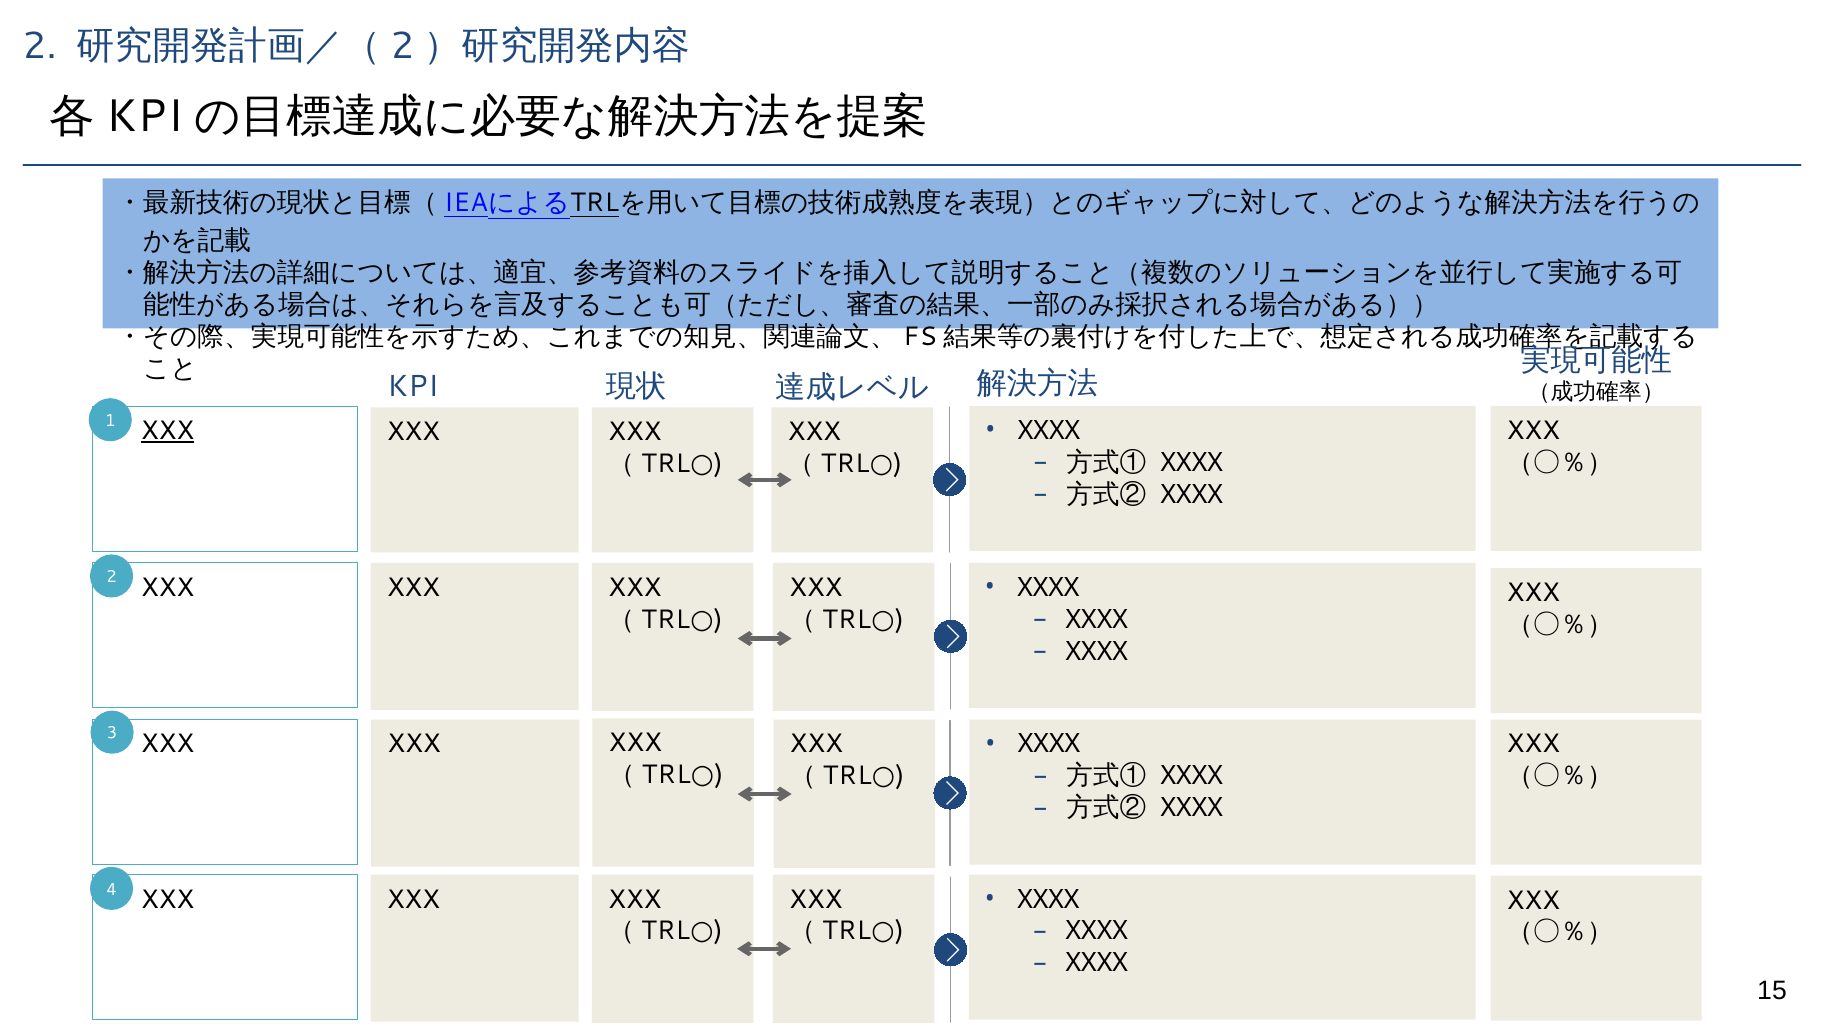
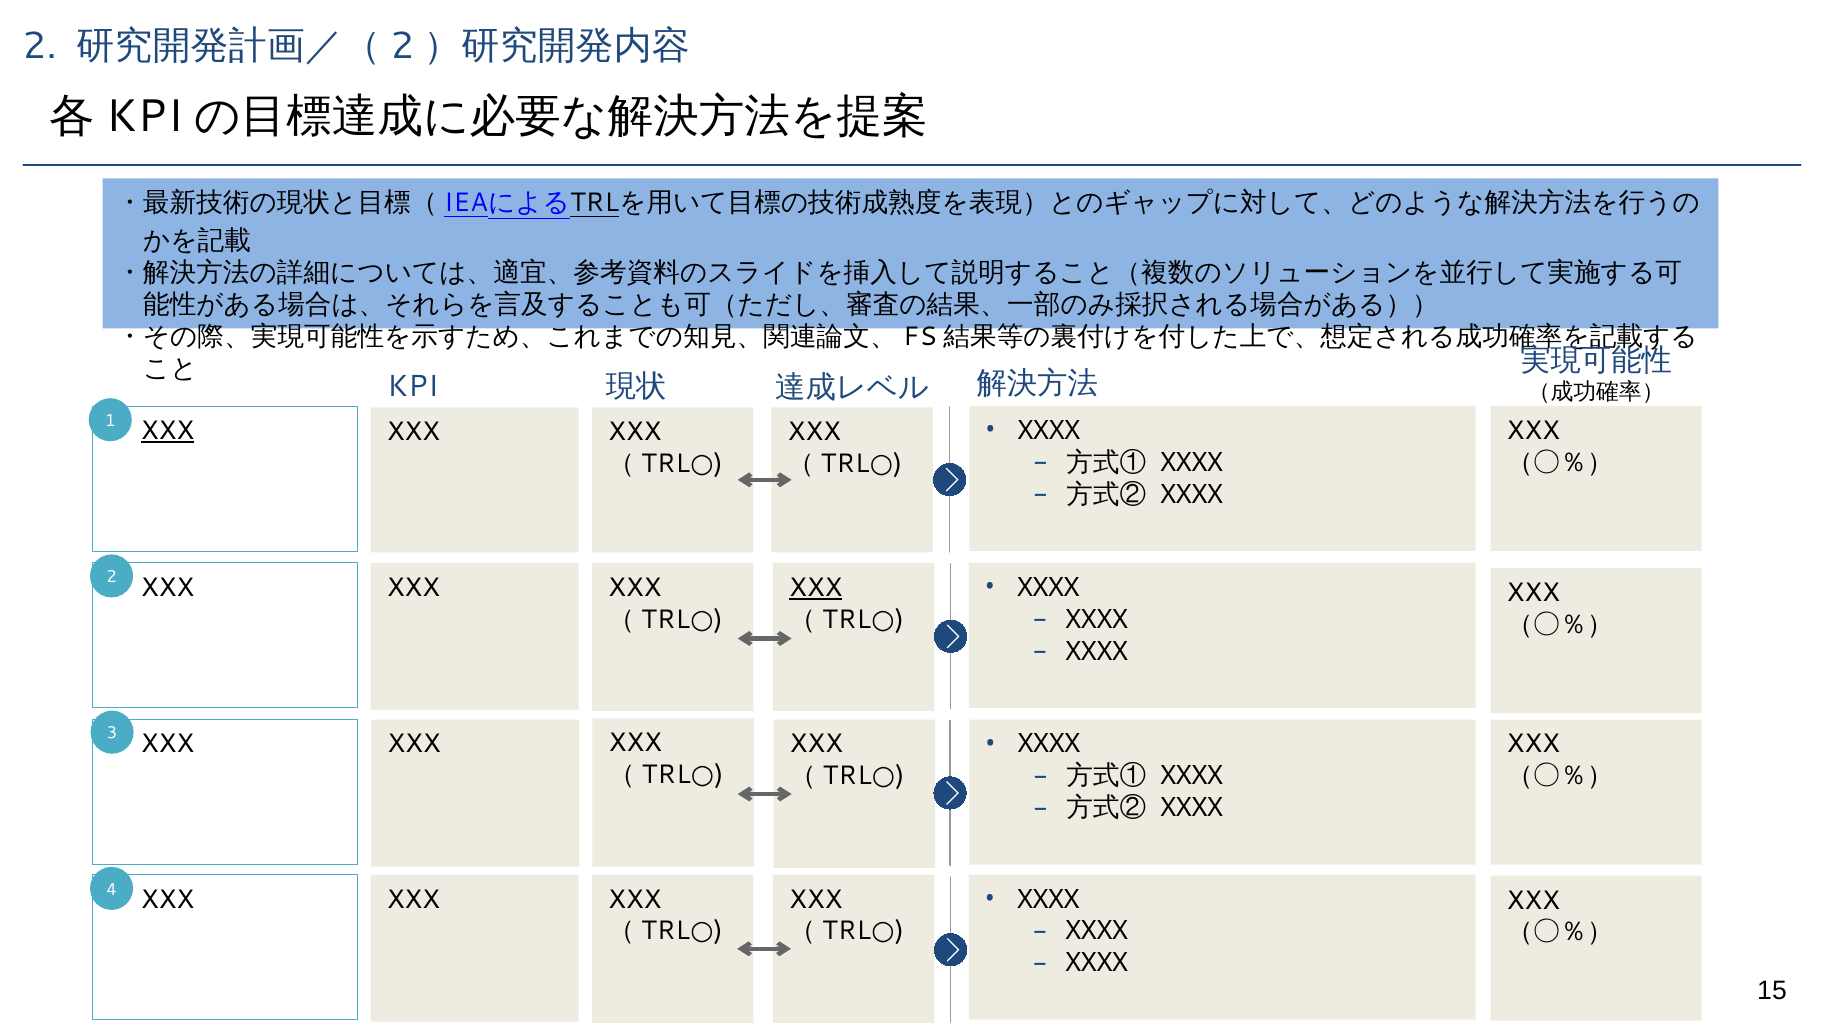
XXX at (816, 587) underline: none -> present
